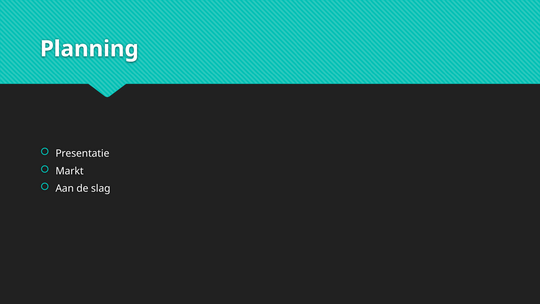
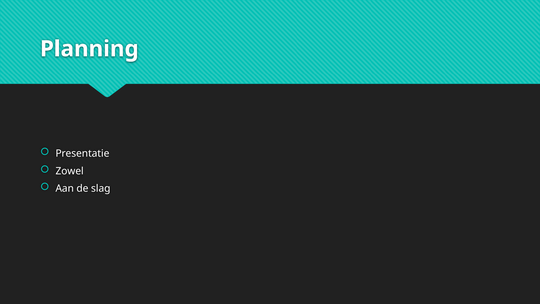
Markt: Markt -> Zowel
